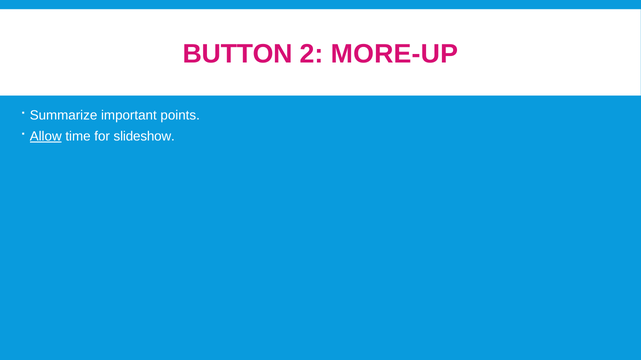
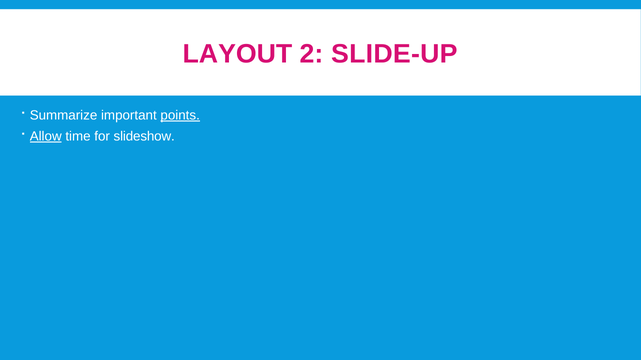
BUTTON: BUTTON -> LAYOUT
MORE-UP: MORE-UP -> SLIDE-UP
points underline: none -> present
